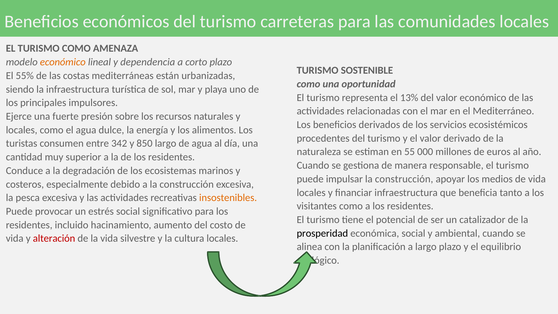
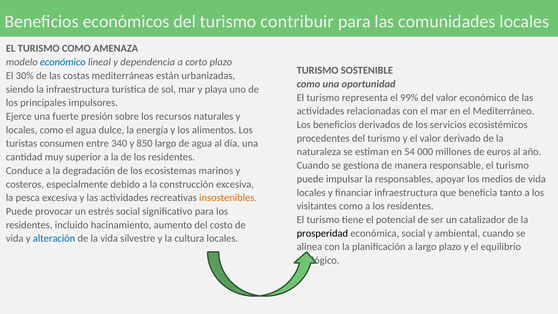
carreteras: carreteras -> contribuir
económico at (63, 62) colour: orange -> blue
55%: 55% -> 30%
13%: 13% -> 99%
342: 342 -> 340
55: 55 -> 54
impulsar la construcción: construcción -> responsables
alteración colour: red -> blue
